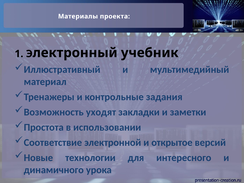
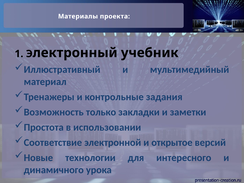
уходят: уходят -> только
